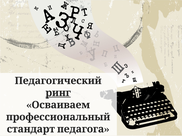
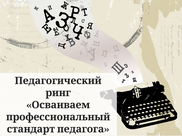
ринг underline: present -> none
